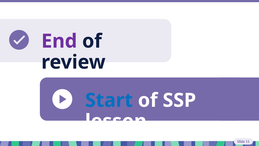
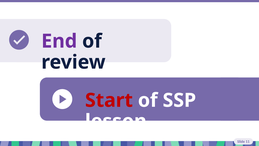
Start colour: blue -> red
